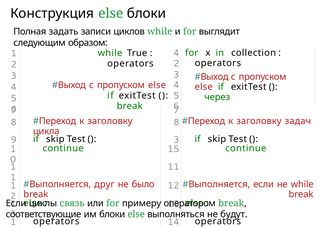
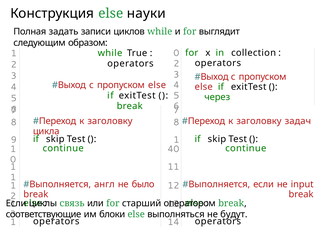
else блоки: блоки -> науки
4 at (176, 53): 4 -> 0
3 at (176, 140): 3 -> 1
continue 15: 15 -> 40
друг: друг -> англ
не while: while -> input
примеру: примеру -> старший
